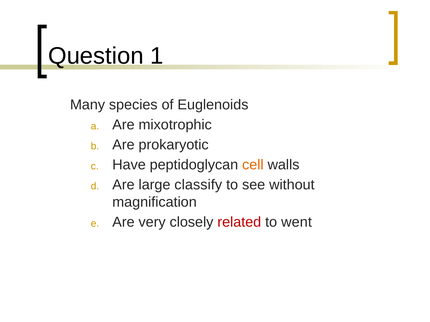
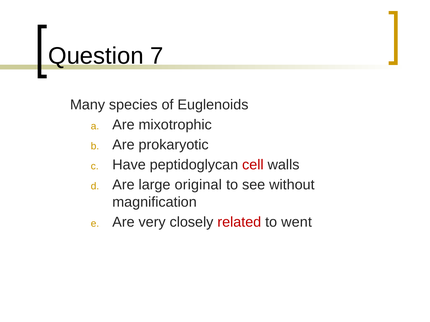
1: 1 -> 7
cell colour: orange -> red
classify: classify -> original
